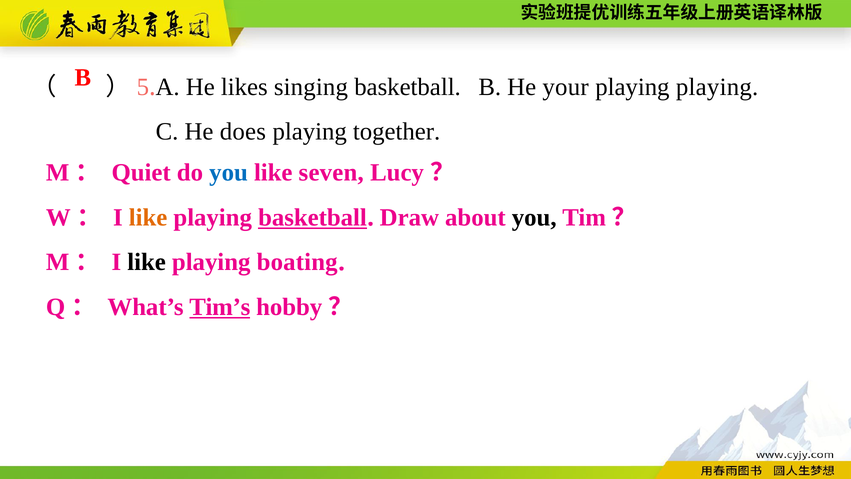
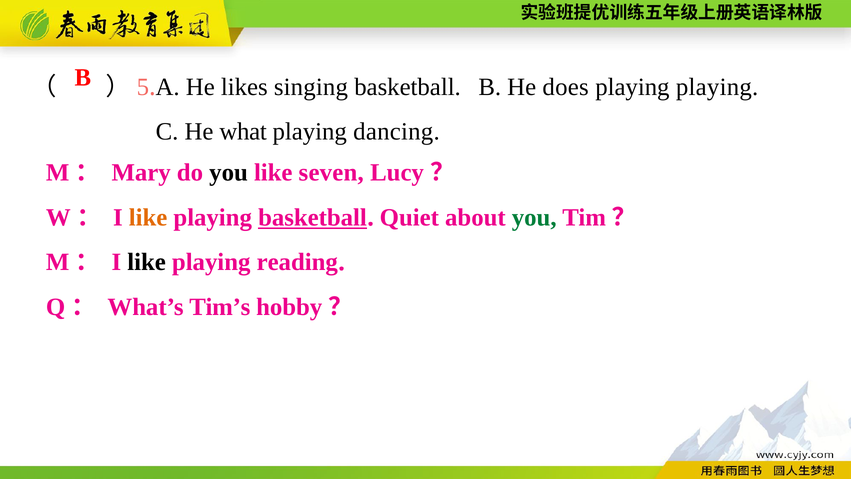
your: your -> does
does: does -> what
together: together -> dancing
Quiet: Quiet -> Mary
you at (229, 173) colour: blue -> black
Draw: Draw -> Quiet
you at (534, 217) colour: black -> green
boating: boating -> reading
Tim’s underline: present -> none
